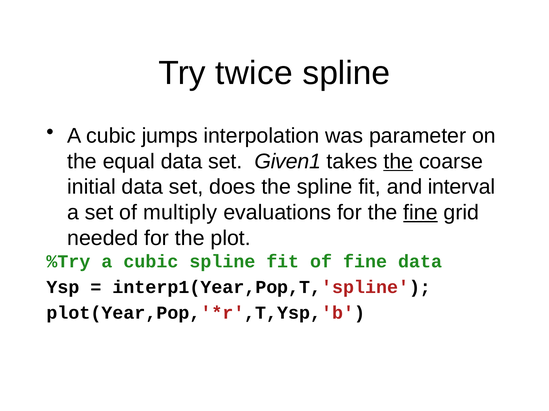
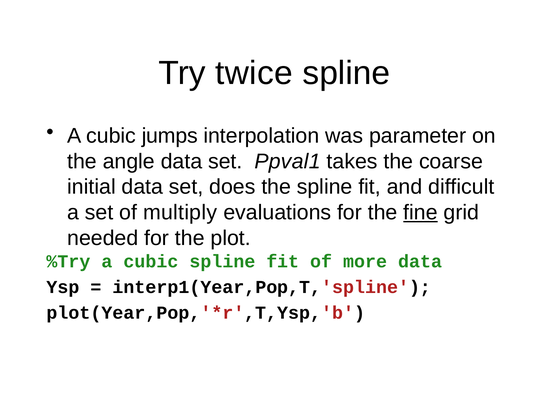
equal: equal -> angle
Given1: Given1 -> Ppval1
the at (398, 162) underline: present -> none
interval: interval -> difficult
of fine: fine -> more
